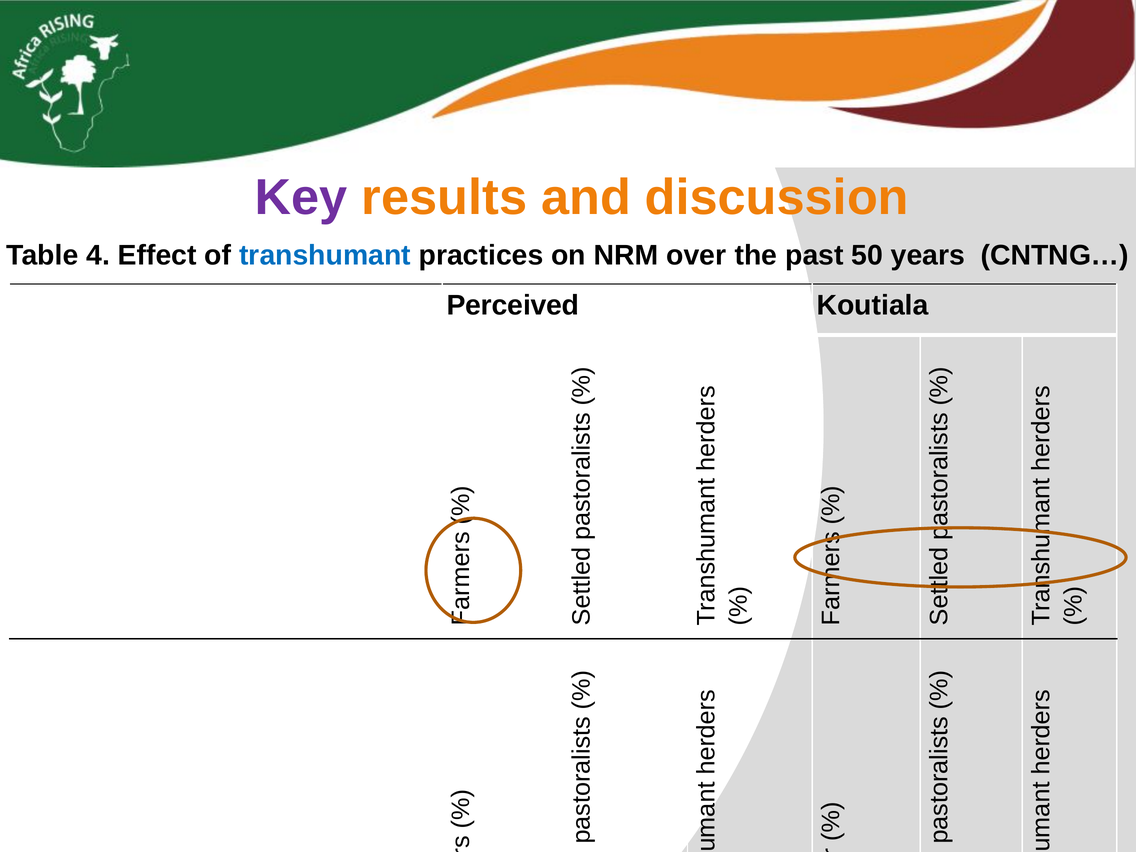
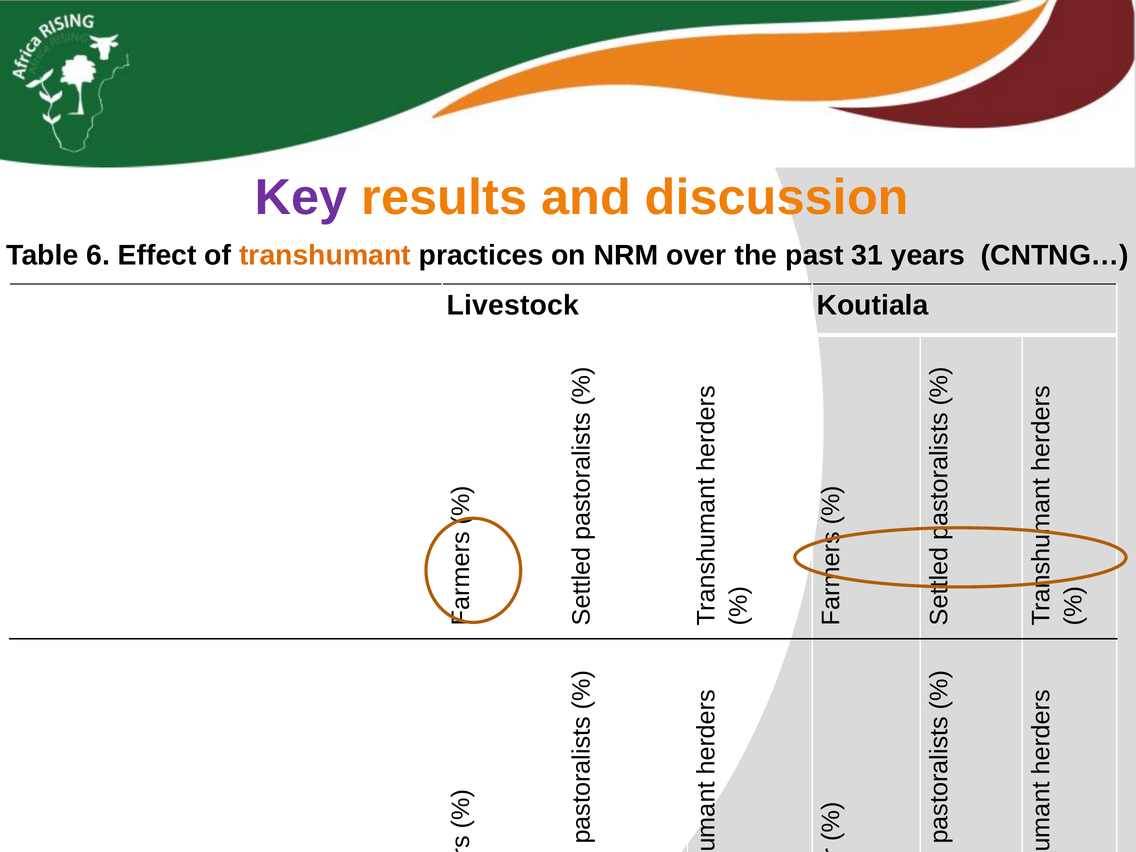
4: 4 -> 6
transhumant colour: blue -> orange
50: 50 -> 31
Perceived: Perceived -> Livestock
